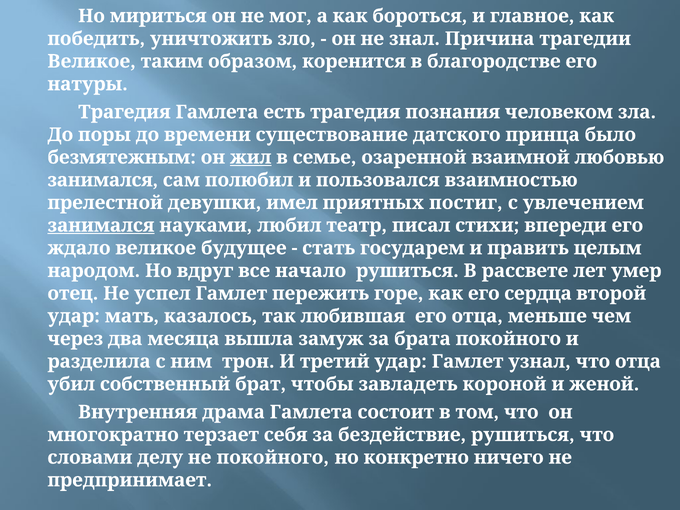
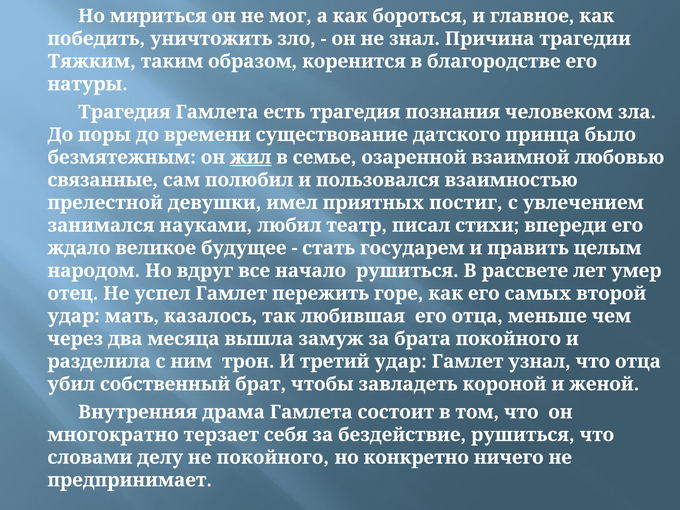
Великое at (92, 61): Великое -> Тяжким
занимался at (103, 180): занимался -> связанные
занимался at (101, 225) underline: present -> none
сердца: сердца -> самых
